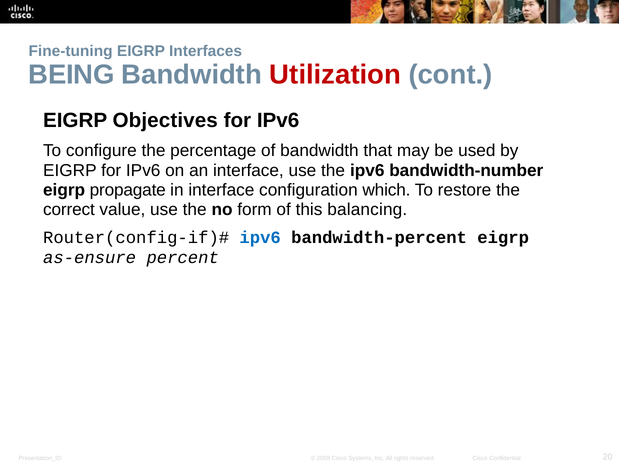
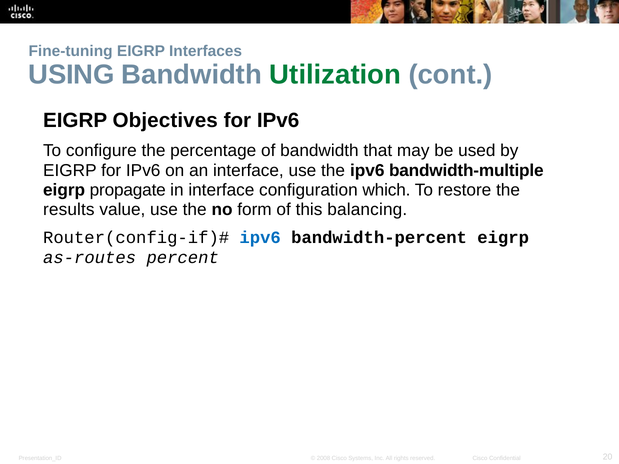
BEING: BEING -> USING
Utilization colour: red -> green
bandwidth-number: bandwidth-number -> bandwidth-multiple
correct: correct -> results
as-ensure: as-ensure -> as-routes
